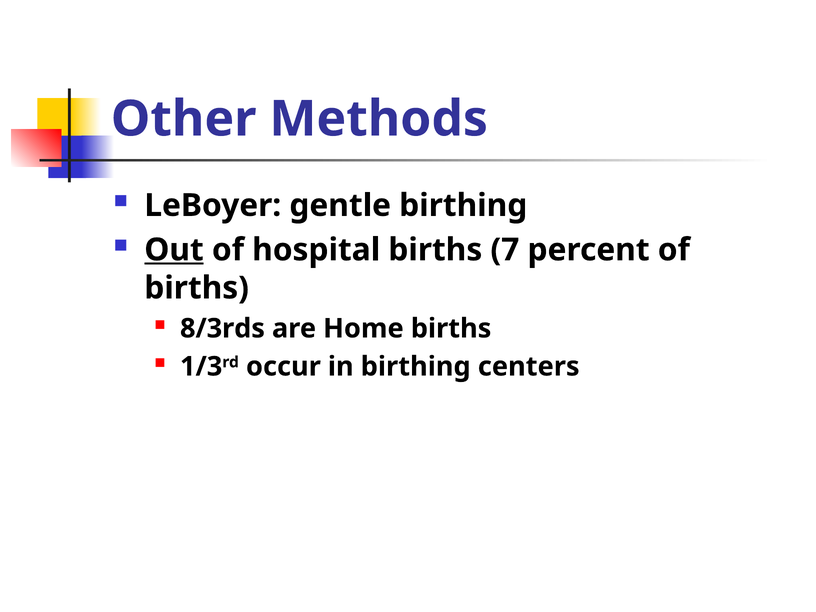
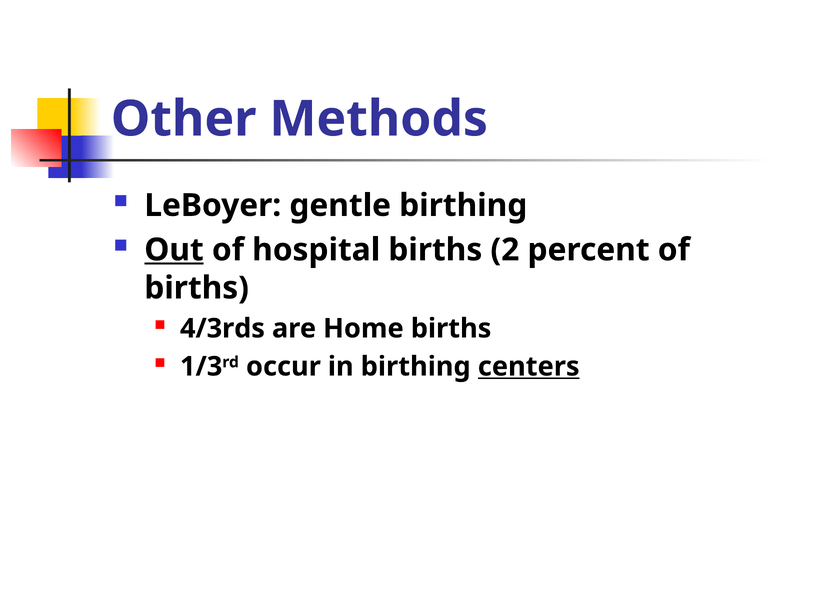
7: 7 -> 2
8/3rds: 8/3rds -> 4/3rds
centers underline: none -> present
